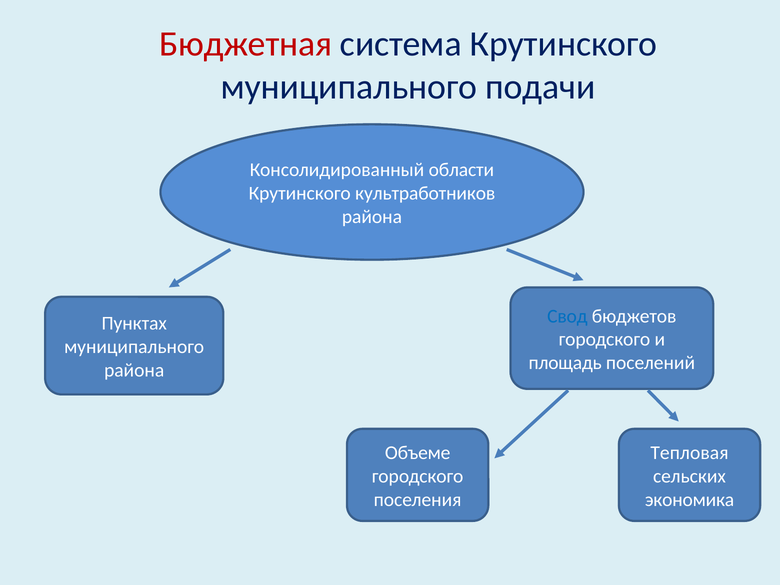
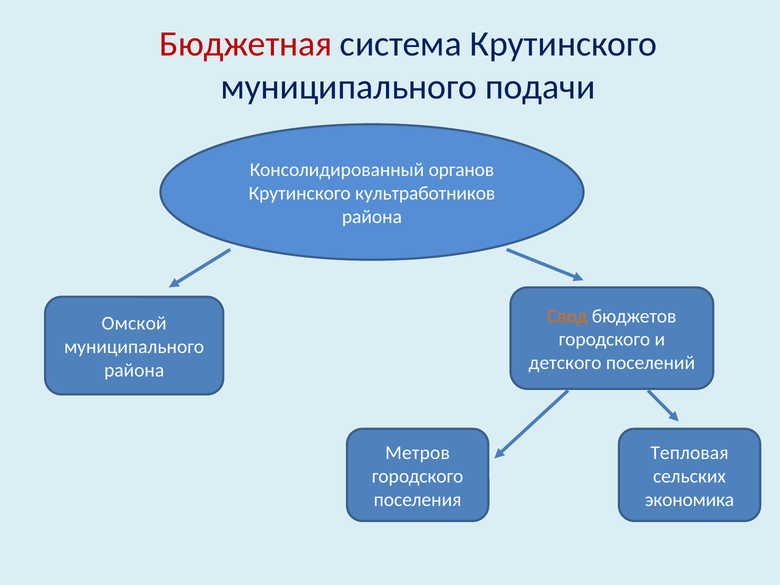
области: области -> органов
Свод colour: blue -> orange
Пунктах: Пунктах -> Омской
площадь: площадь -> детского
Объеме: Объеме -> Метров
